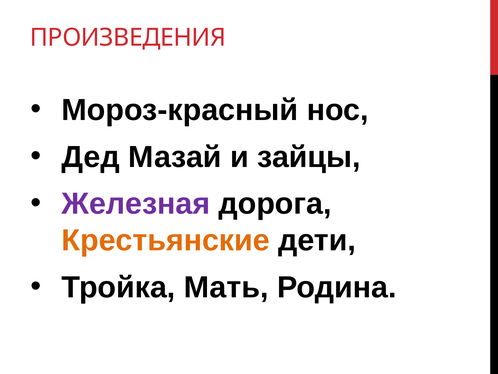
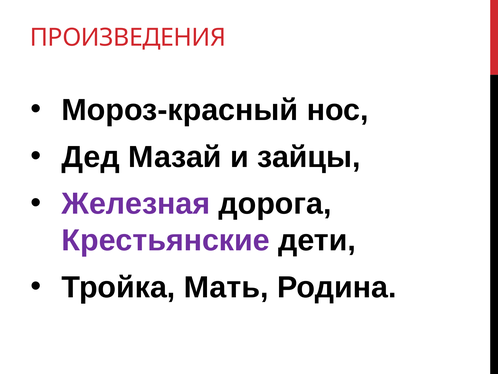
Крестьянские colour: orange -> purple
